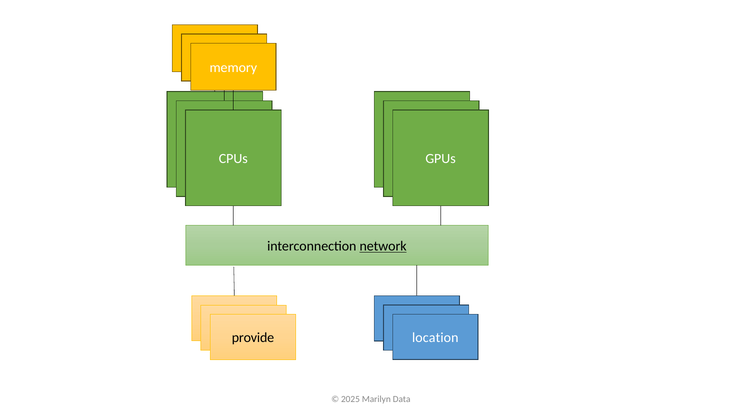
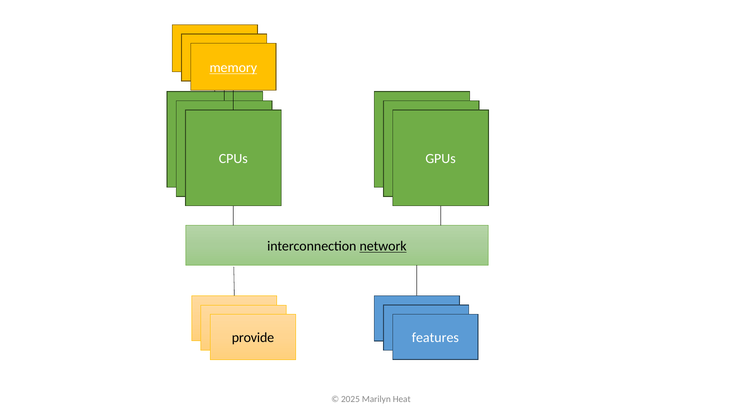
memory underline: none -> present
location: location -> features
Data: Data -> Heat
